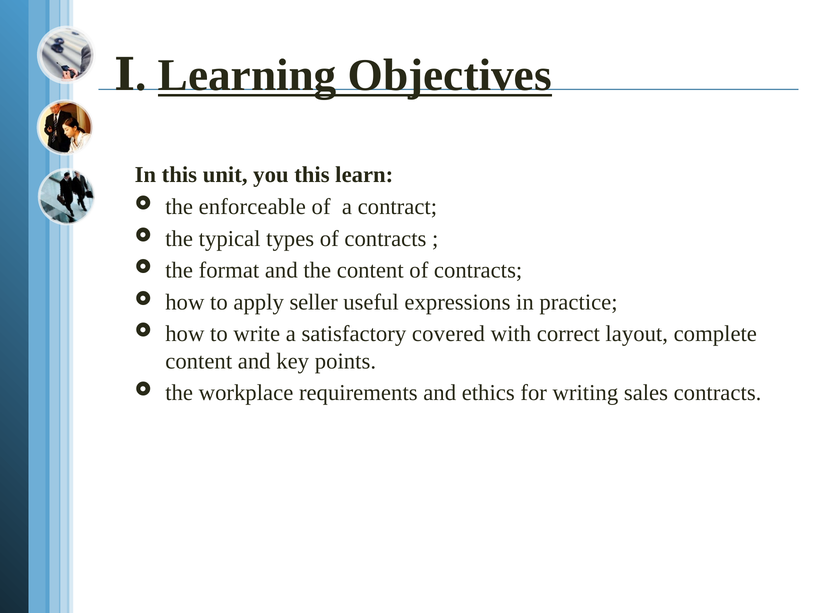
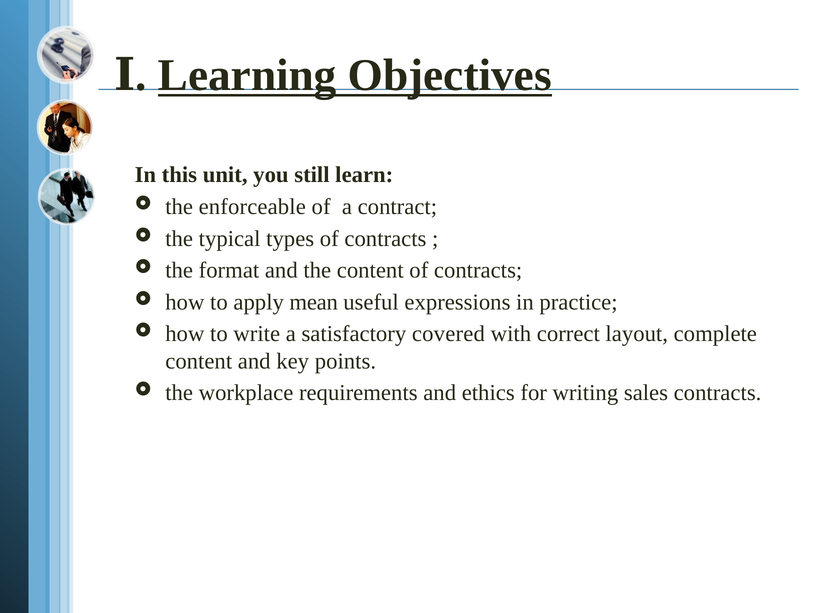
you this: this -> still
seller: seller -> mean
